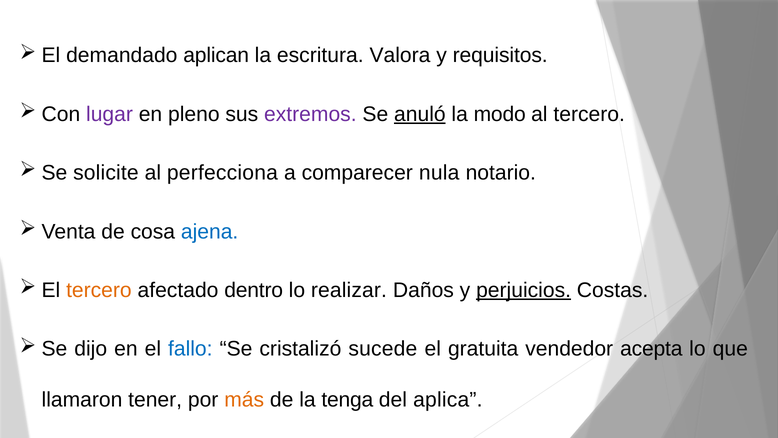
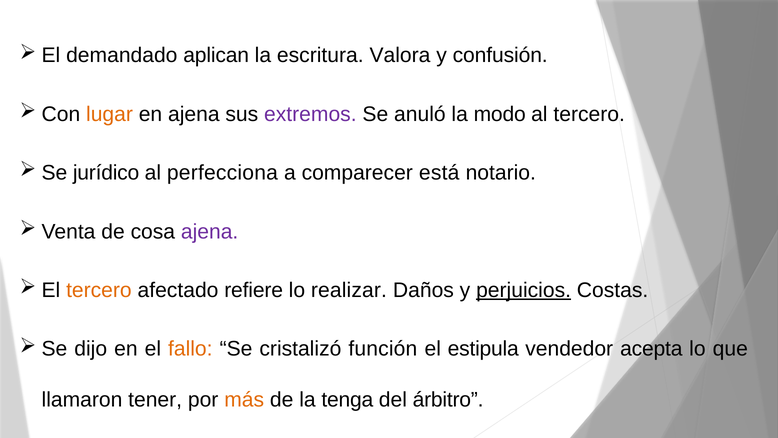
requisitos: requisitos -> confusión
lugar colour: purple -> orange
en pleno: pleno -> ajena
anuló underline: present -> none
solicite: solicite -> jurídico
nula: nula -> está
ajena at (210, 231) colour: blue -> purple
dentro: dentro -> refiere
fallo colour: blue -> orange
sucede: sucede -> función
gratuita: gratuita -> estipula
aplica: aplica -> árbitro
